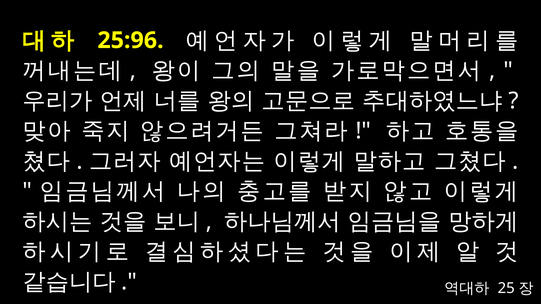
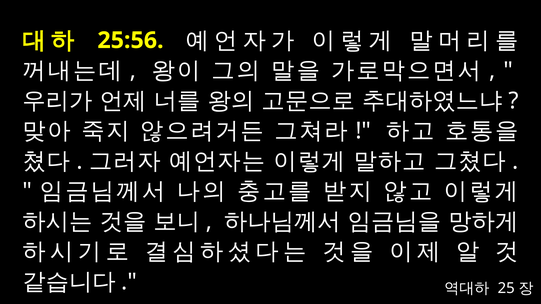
25:96: 25:96 -> 25:56
